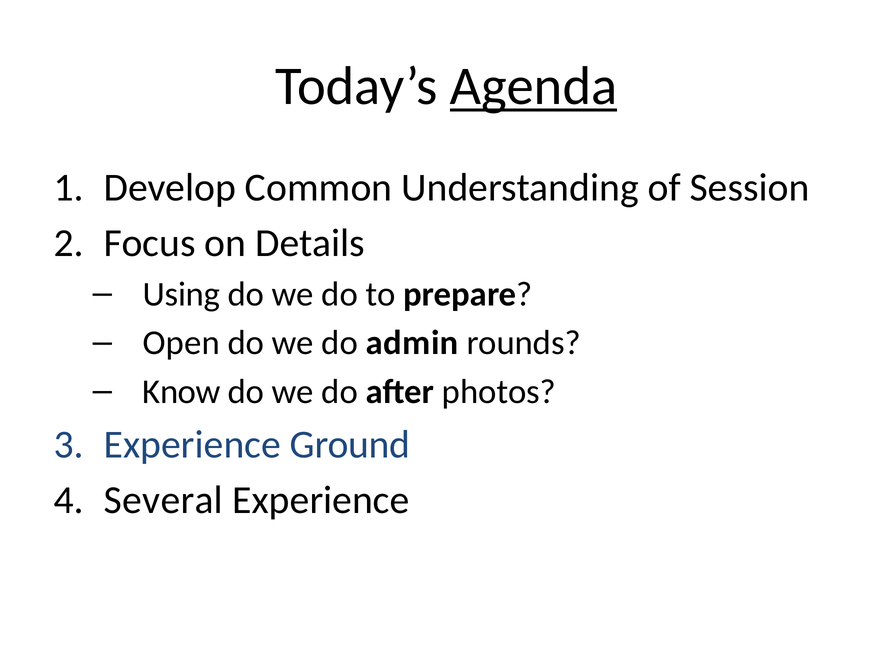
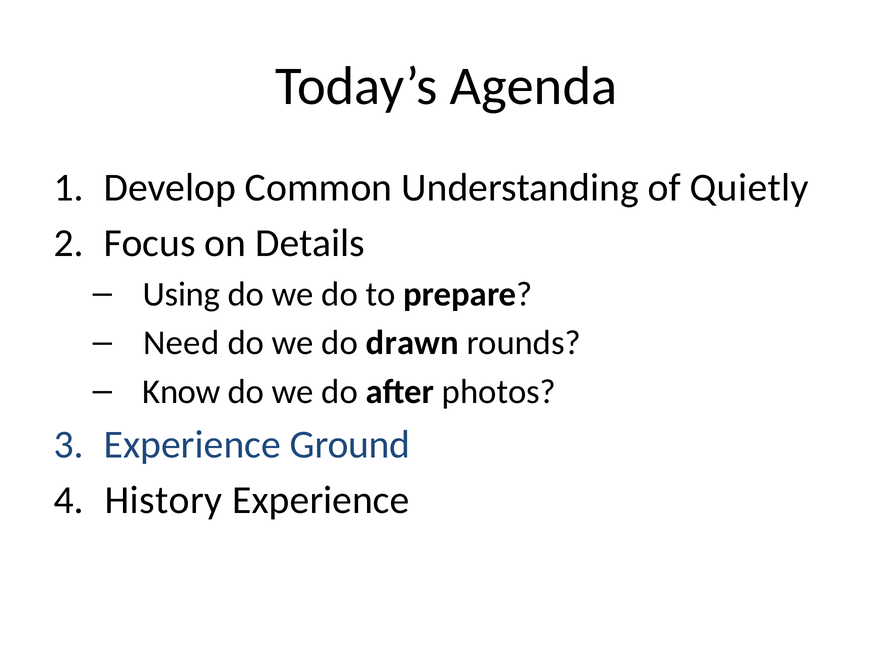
Agenda underline: present -> none
Session: Session -> Quietly
Open: Open -> Need
admin: admin -> drawn
Several: Several -> History
